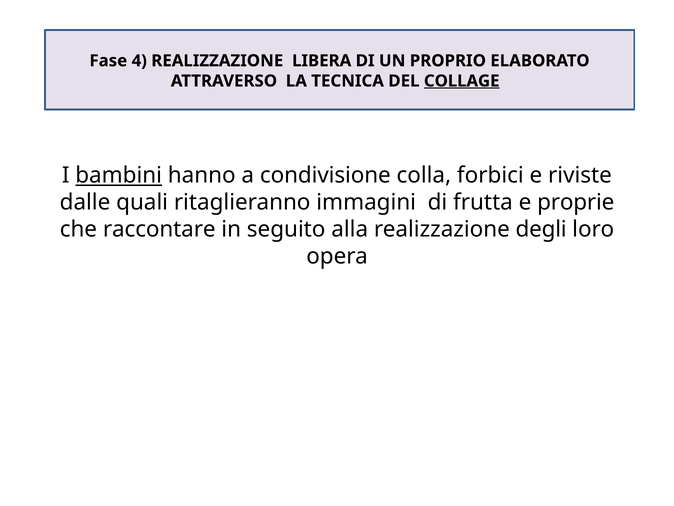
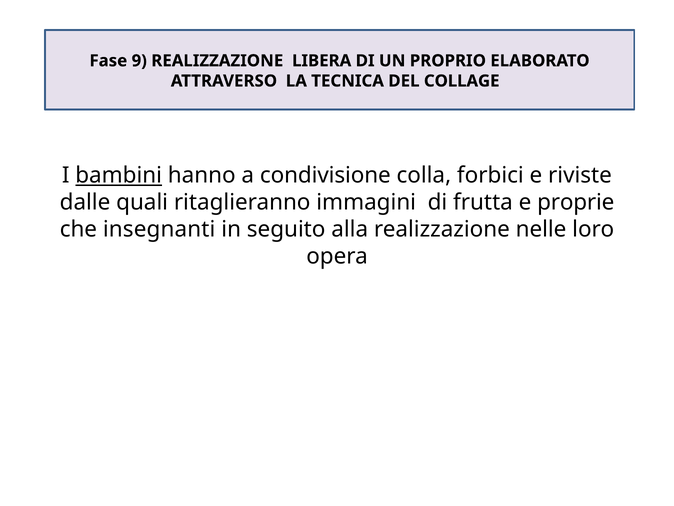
4: 4 -> 9
COLLAGE underline: present -> none
raccontare: raccontare -> insegnanti
degli: degli -> nelle
